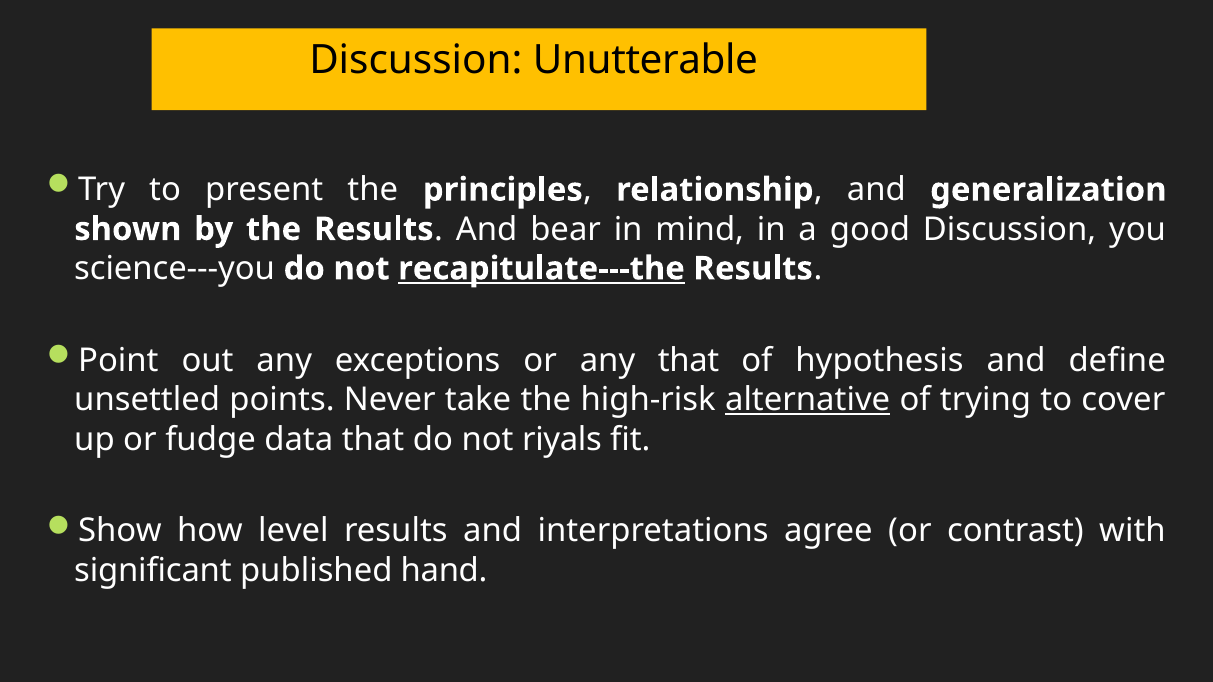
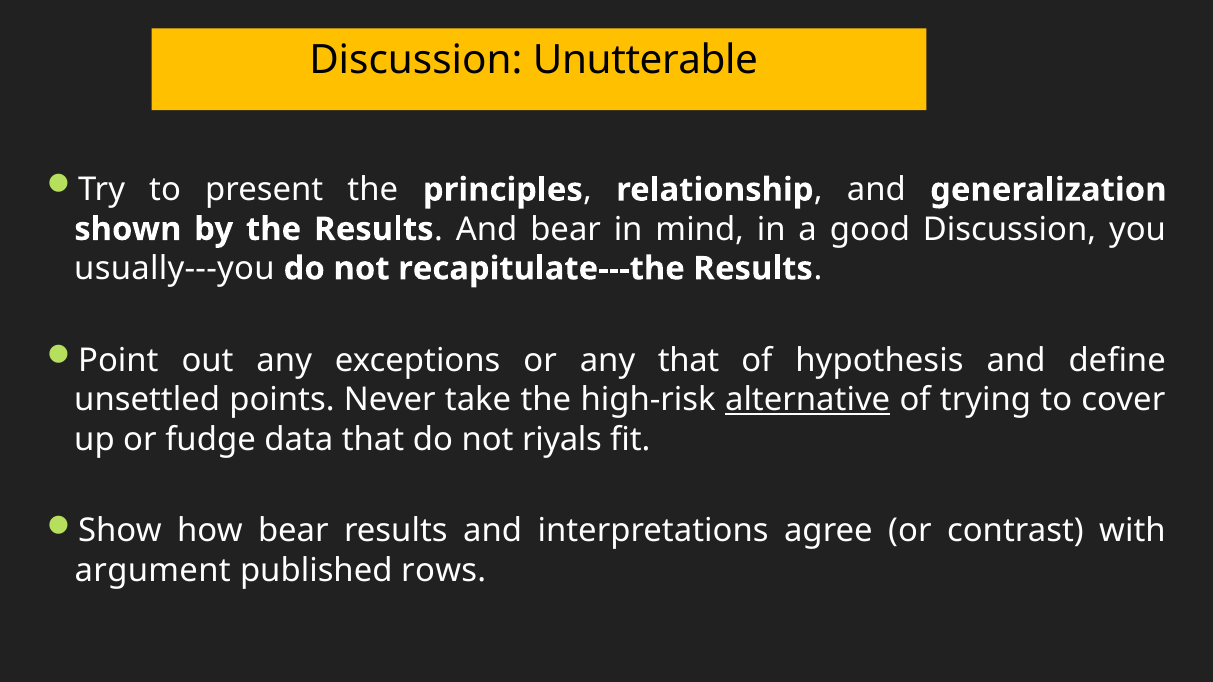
science---you: science---you -> usually---you
recapitulate---the underline: present -> none
how level: level -> bear
significant: significant -> argument
hand: hand -> rows
